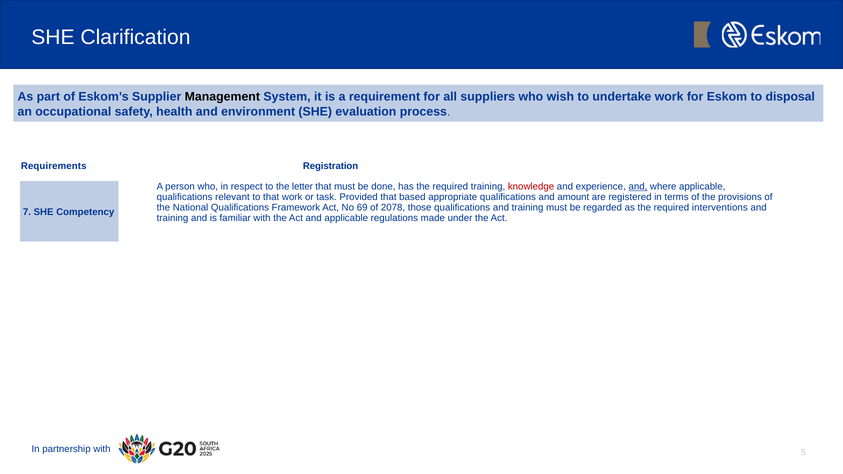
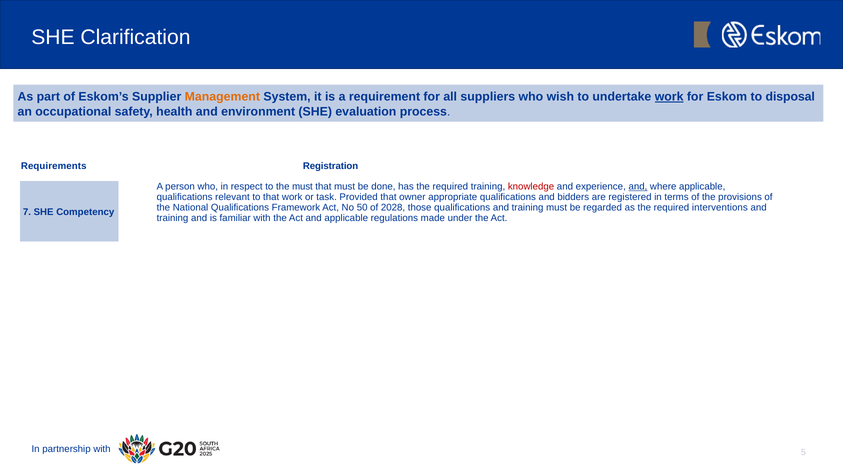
Management colour: black -> orange
work at (669, 97) underline: none -> present
the letter: letter -> must
based: based -> owner
amount: amount -> bidders
69: 69 -> 50
2078: 2078 -> 2028
